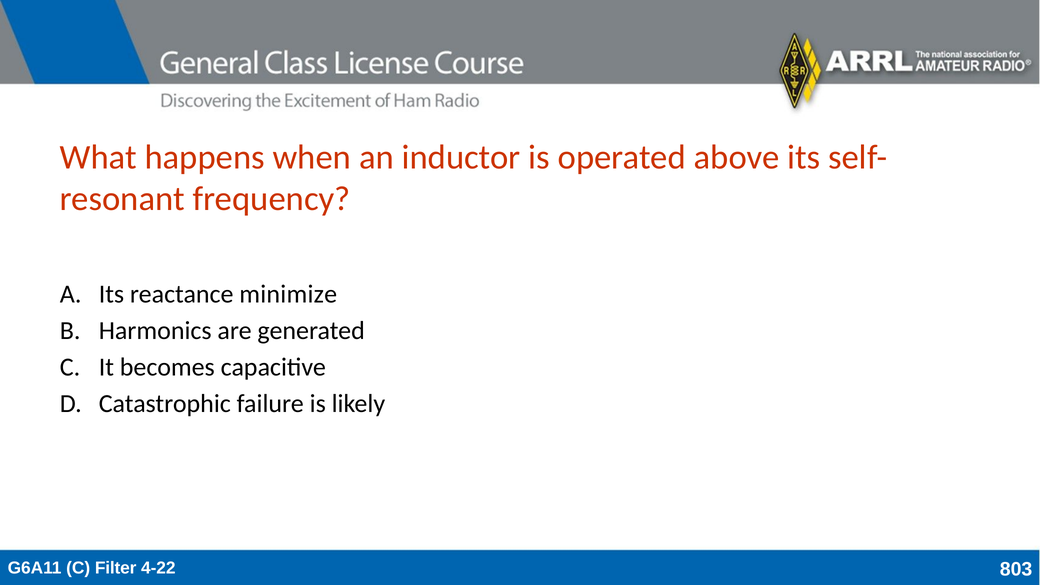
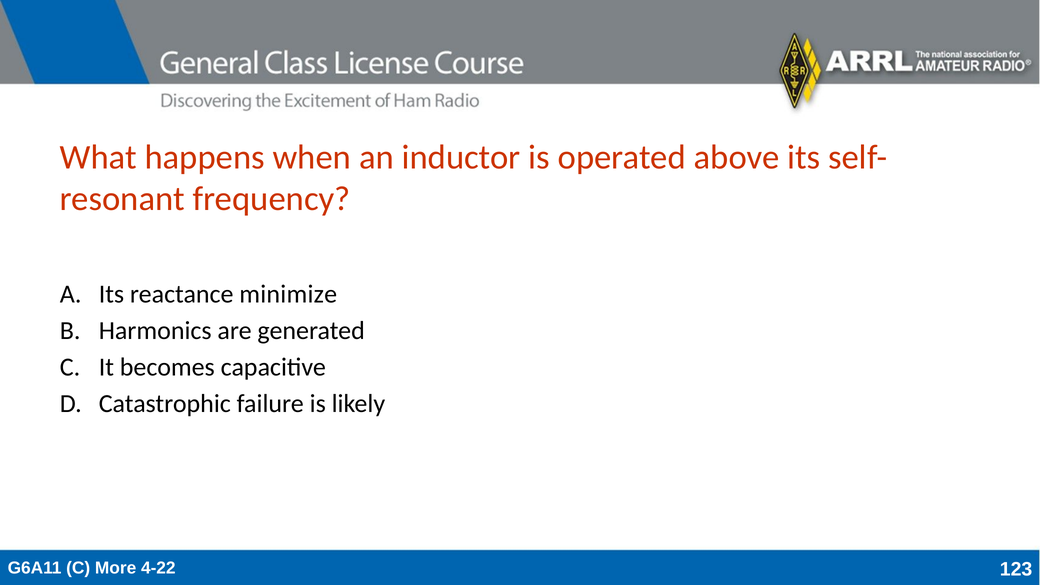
Filter: Filter -> More
803: 803 -> 123
